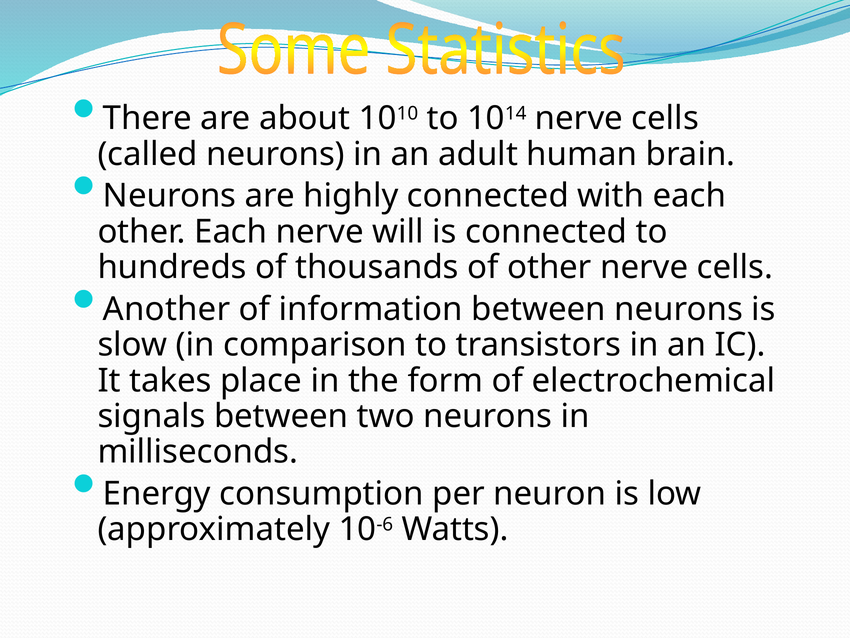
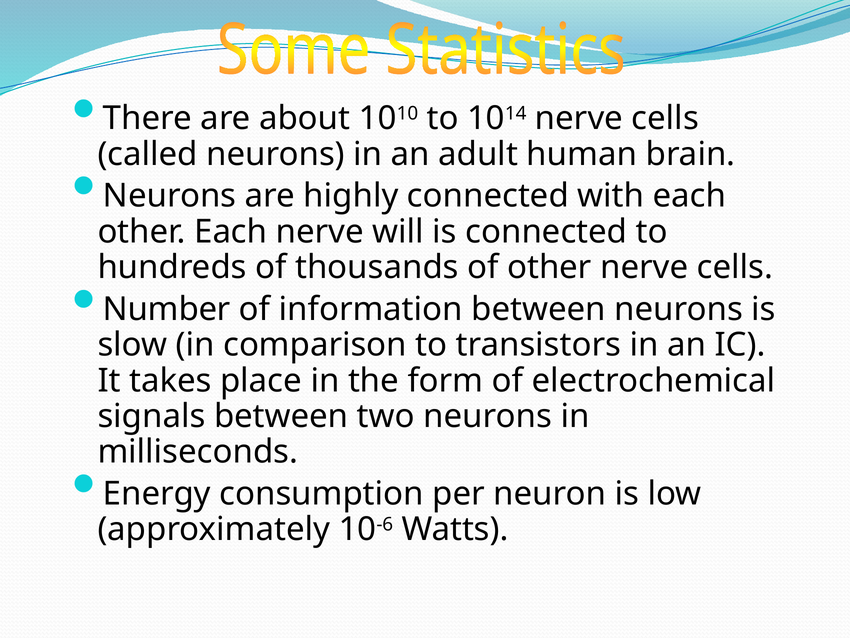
Another: Another -> Number
